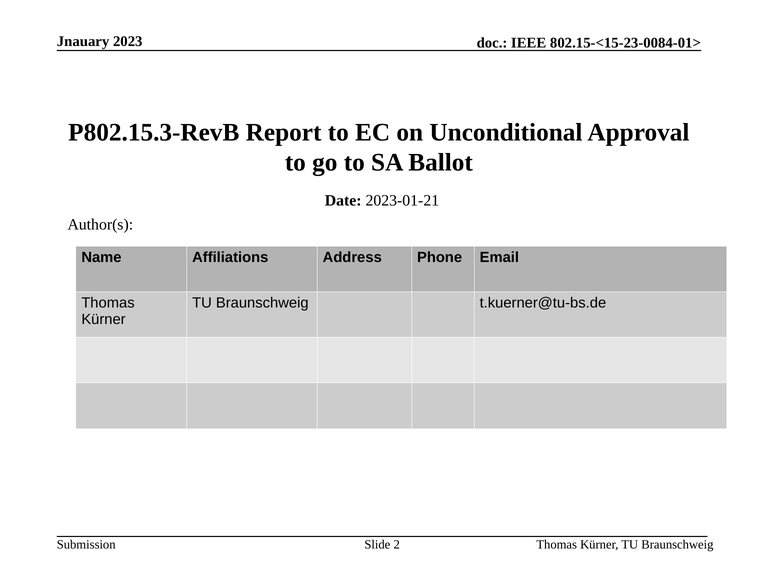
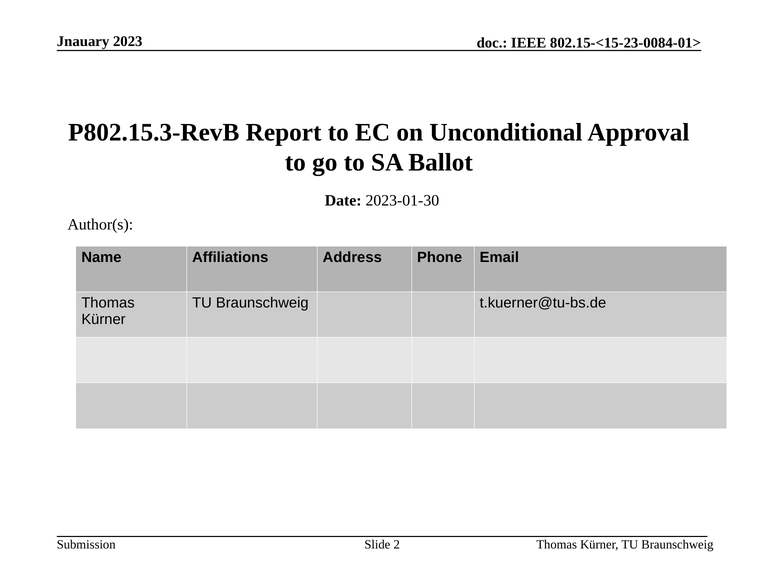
2023-01-21: 2023-01-21 -> 2023-01-30
